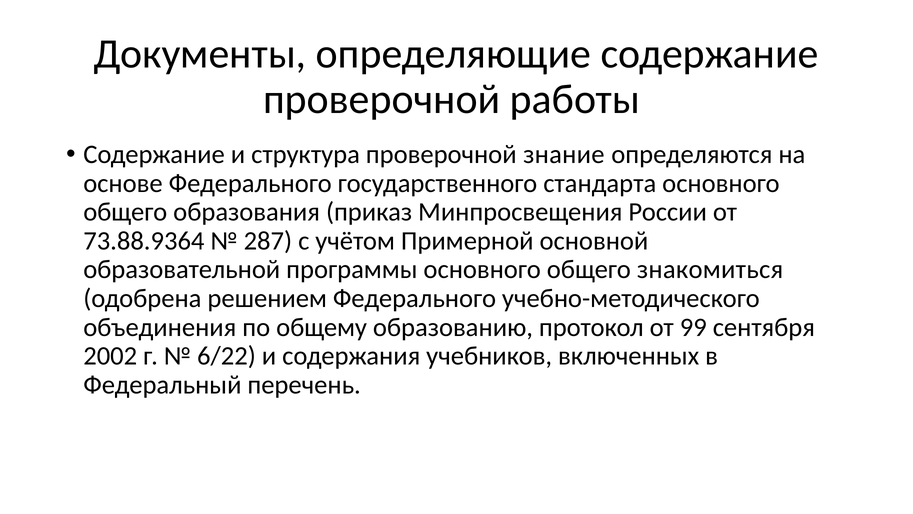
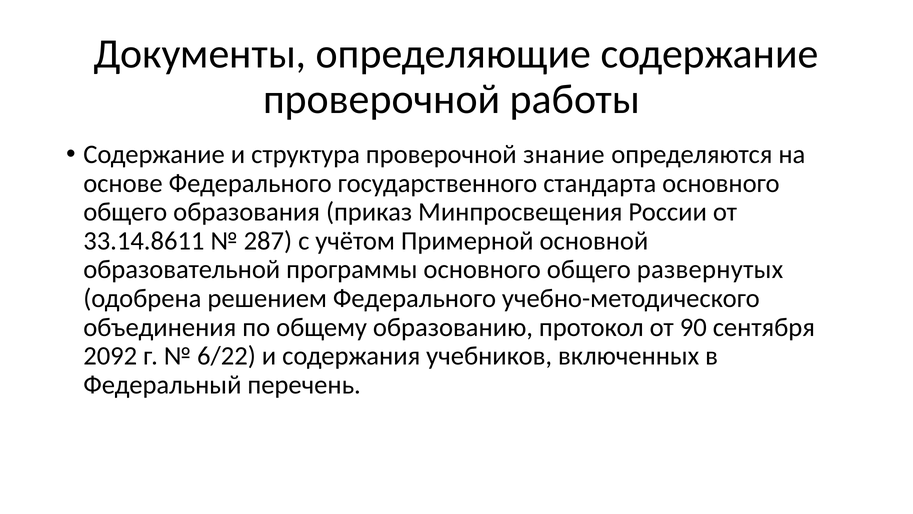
73.88.9364: 73.88.9364 -> 33.14.8611
знакомиться: знакомиться -> развернутых
99: 99 -> 90
2002: 2002 -> 2092
